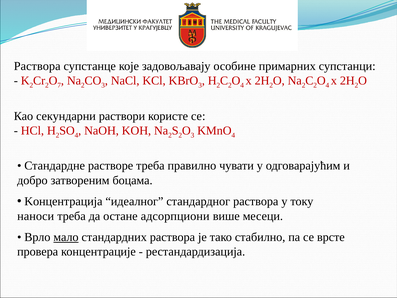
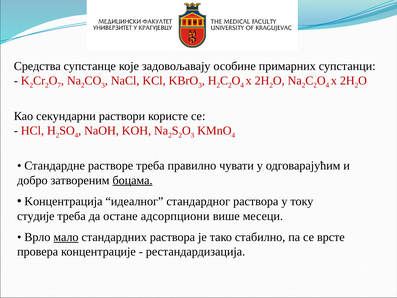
Раствора at (37, 66): Раствора -> Средства
боцама underline: none -> present
наноси: наноси -> студије
